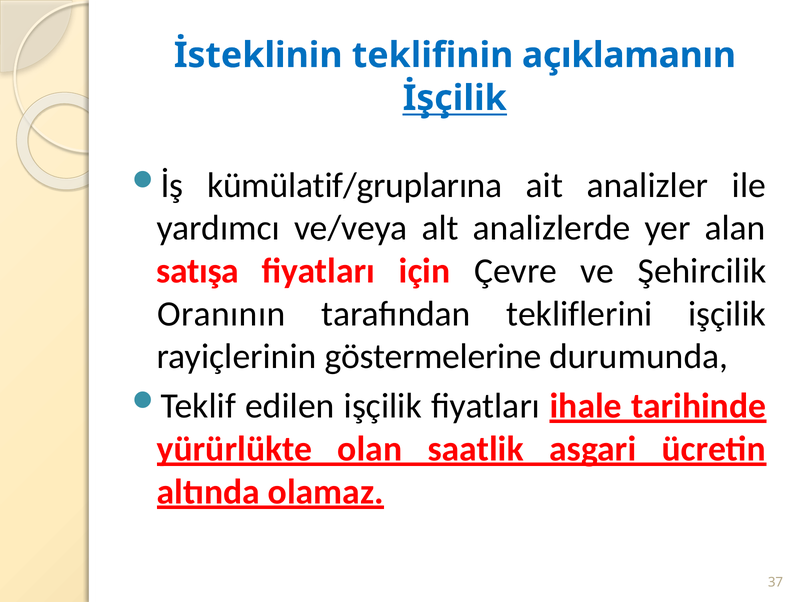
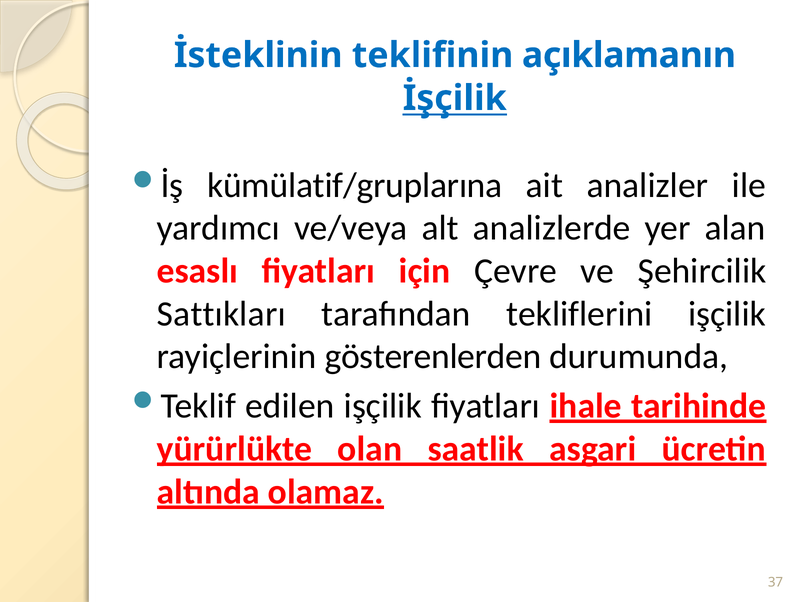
satışa: satışa -> esaslı
Oranının: Oranının -> Sattıkları
göstermelerine: göstermelerine -> gösterenlerden
